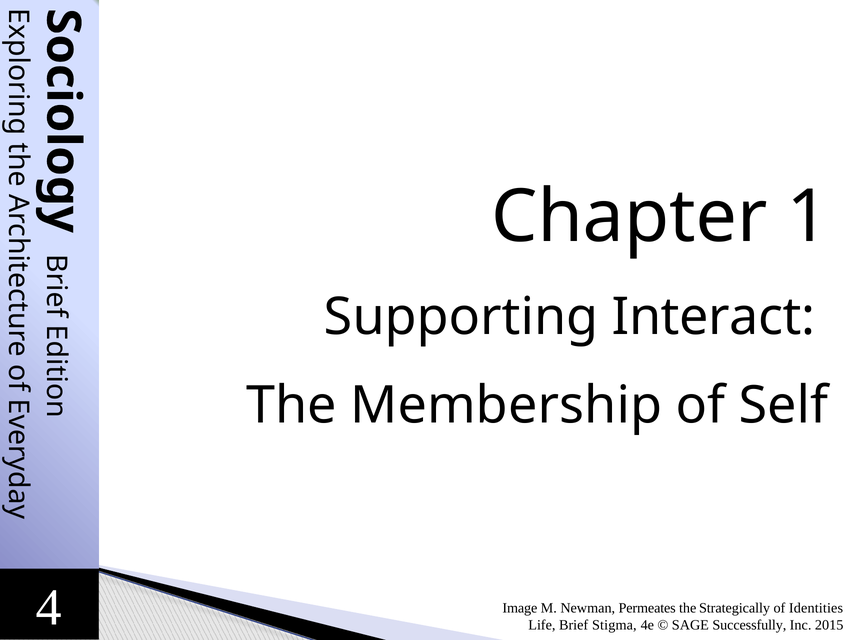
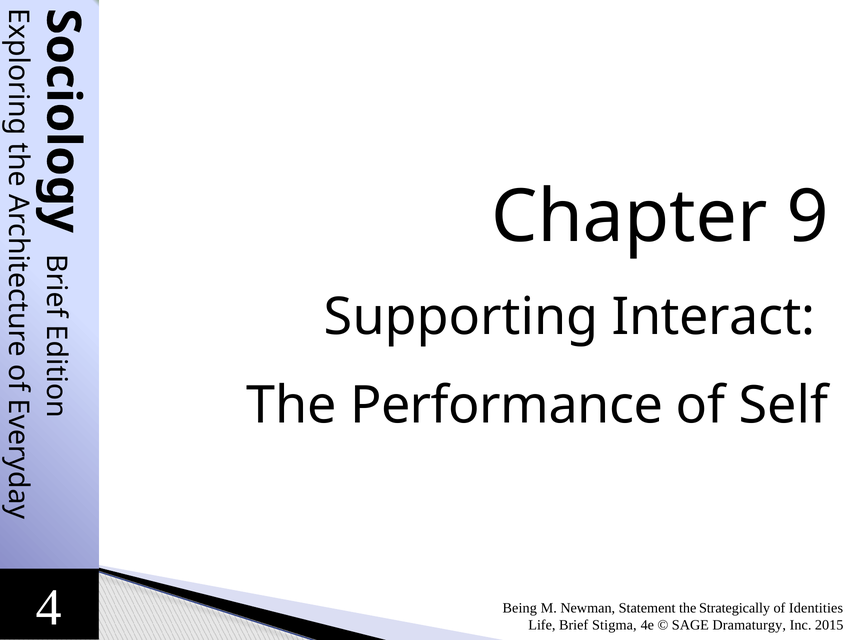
1: 1 -> 9
Membership: Membership -> Performance
Image: Image -> Being
Permeates: Permeates -> Statement
Successfully: Successfully -> Dramaturgy
